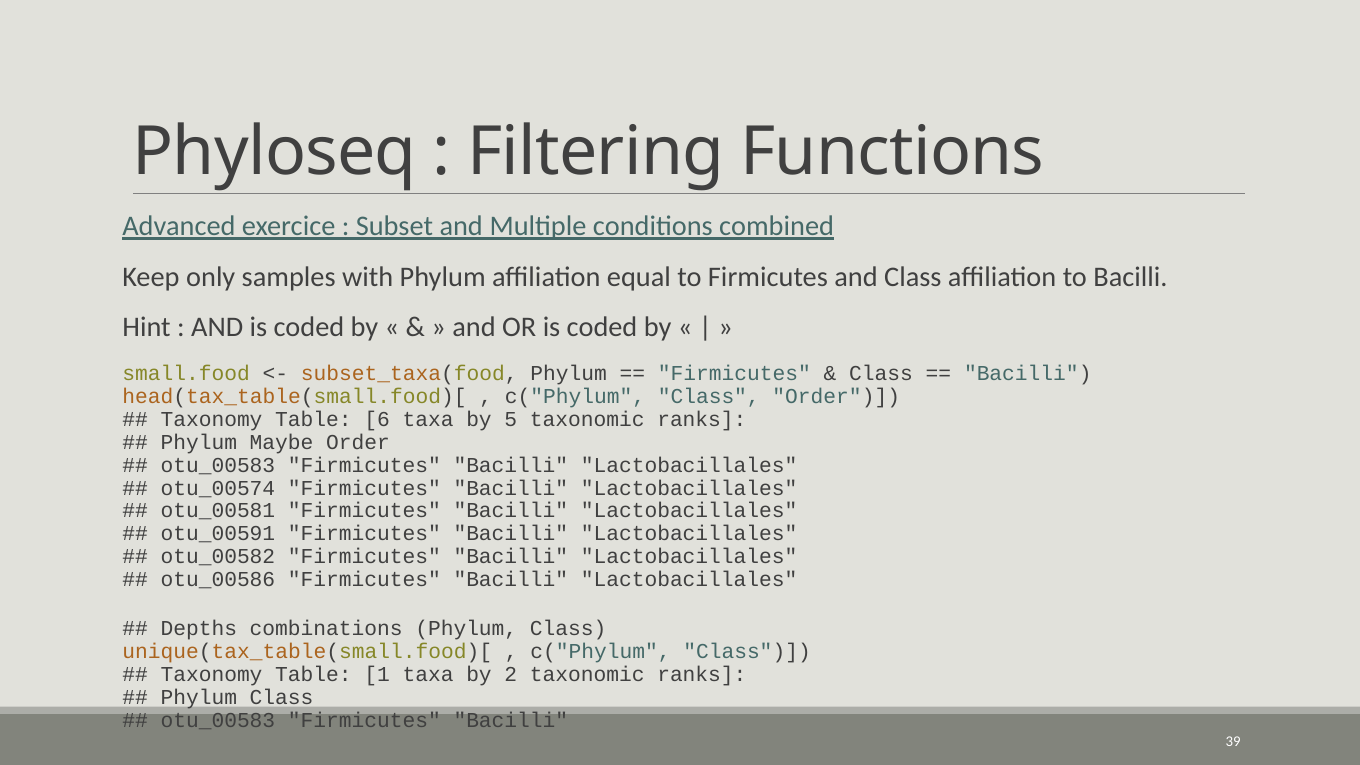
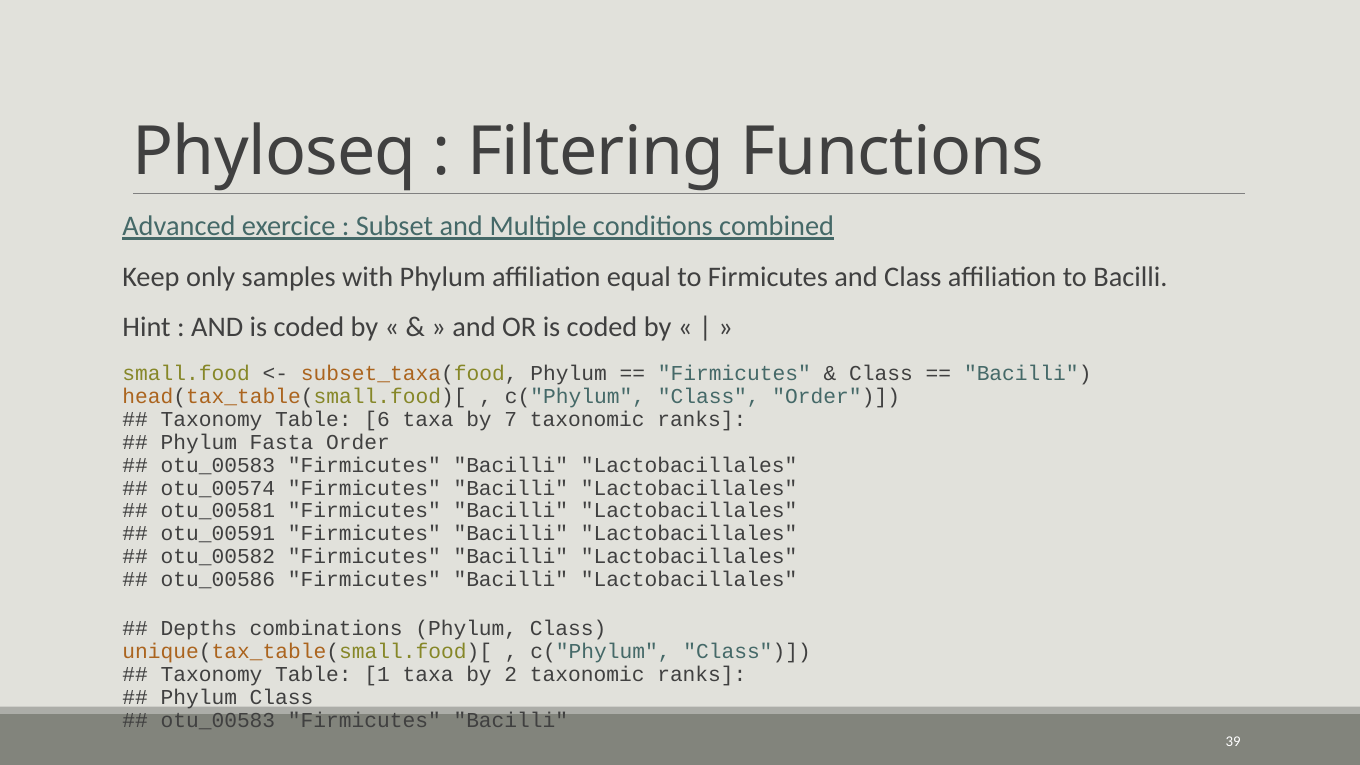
5: 5 -> 7
Maybe: Maybe -> Fasta
